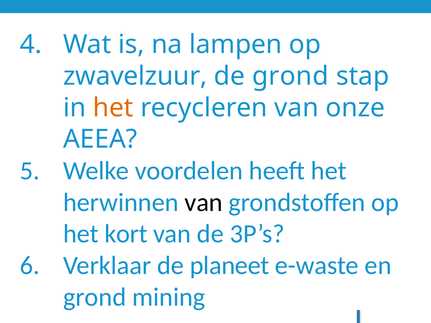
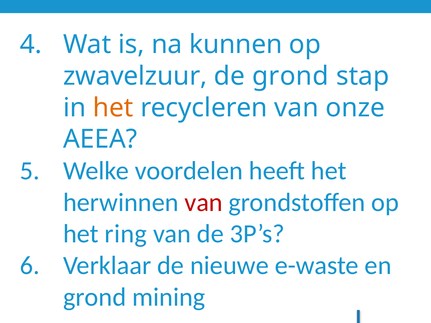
lampen: lampen -> kunnen
van at (204, 203) colour: black -> red
kort: kort -> ring
planeet: planeet -> nieuwe
